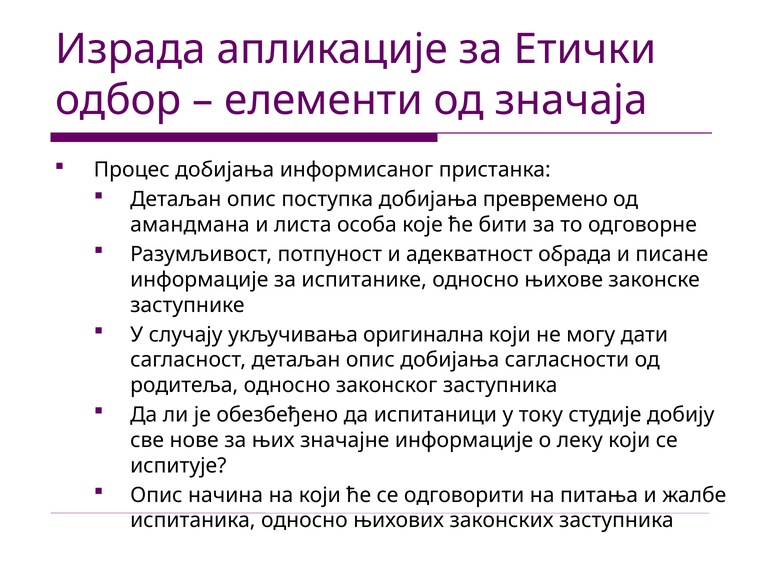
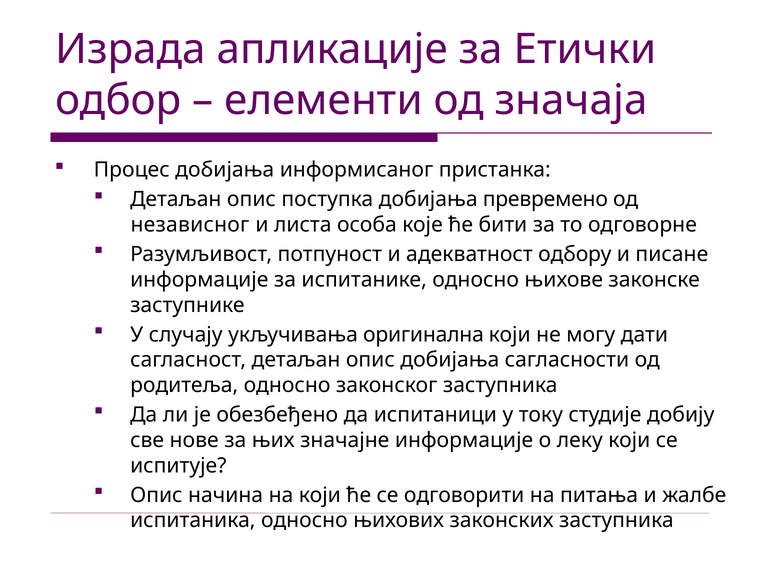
амандмана: амандмана -> независног
обрада: обрада -> одбору
